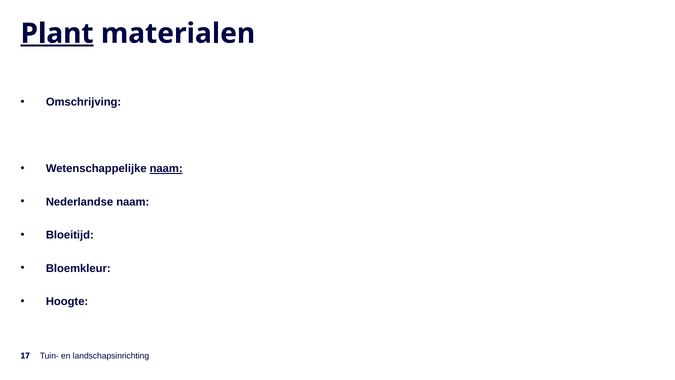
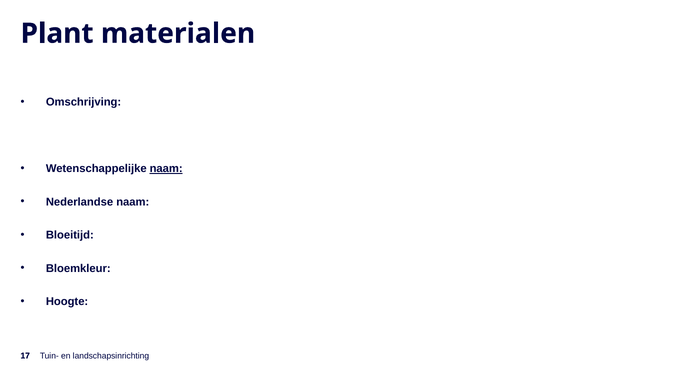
Plant underline: present -> none
